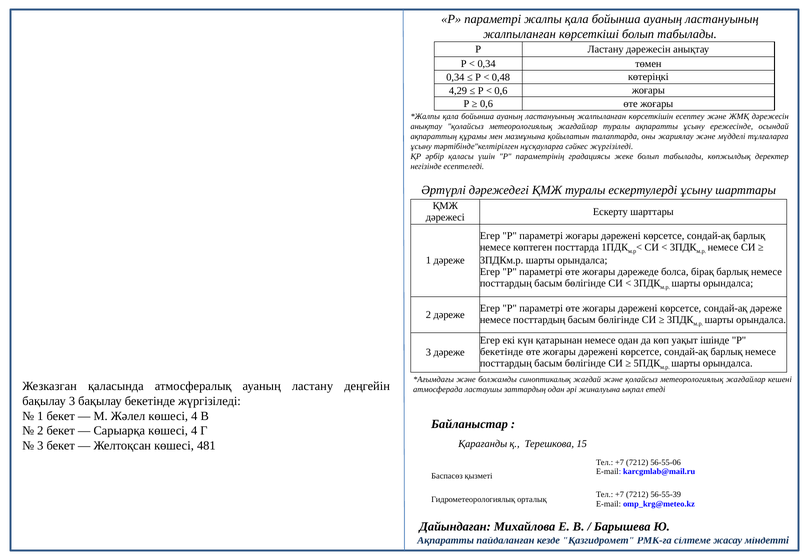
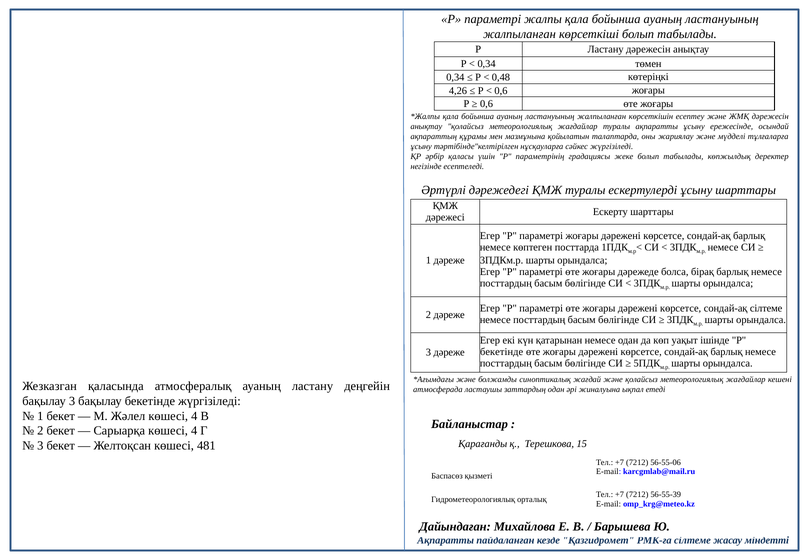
4,29: 4,29 -> 4,26
сондай-ақ дәреже: дәреже -> сілтеме
